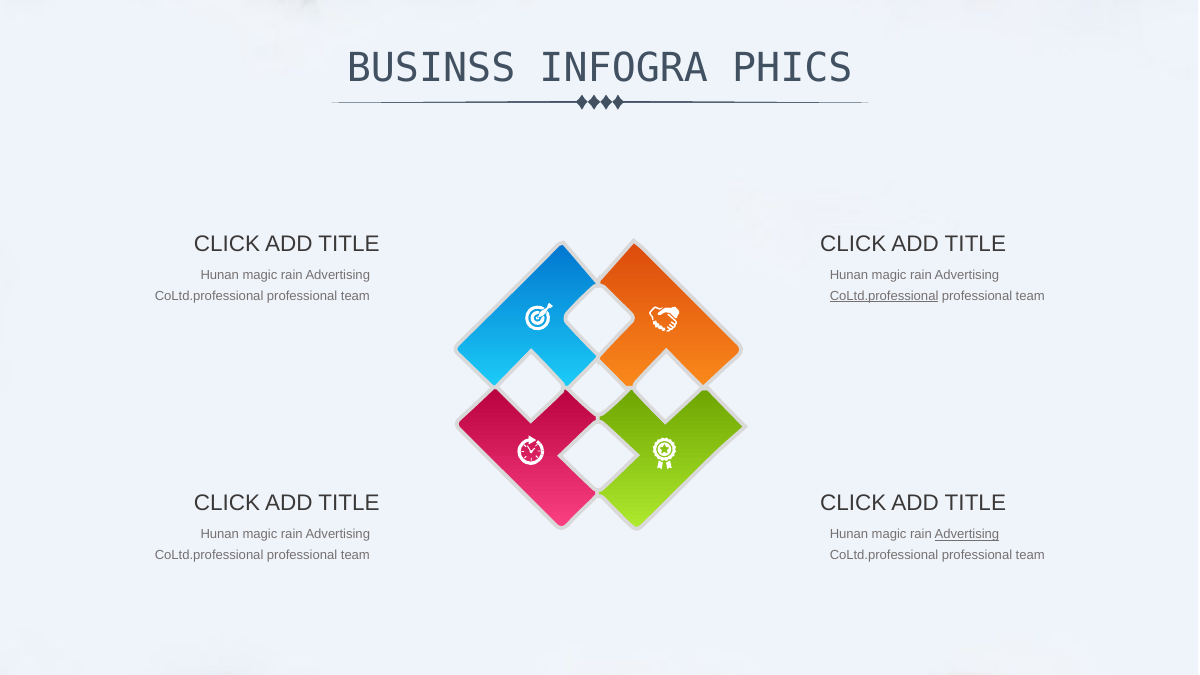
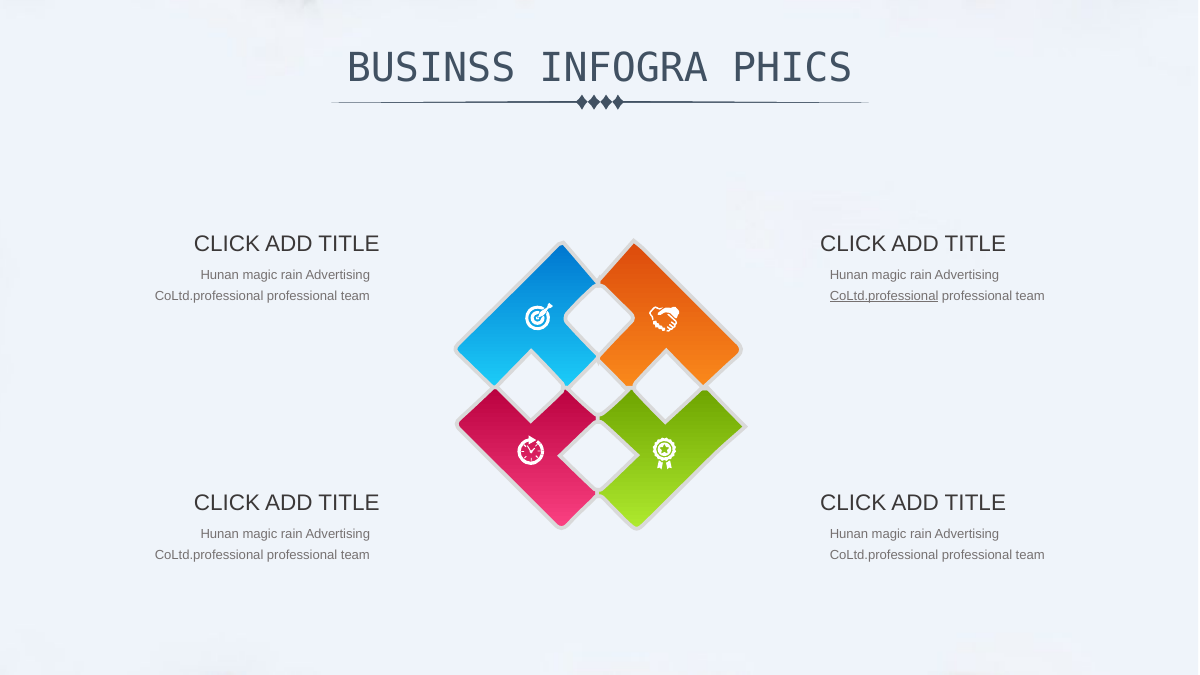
Advertising at (967, 534) underline: present -> none
